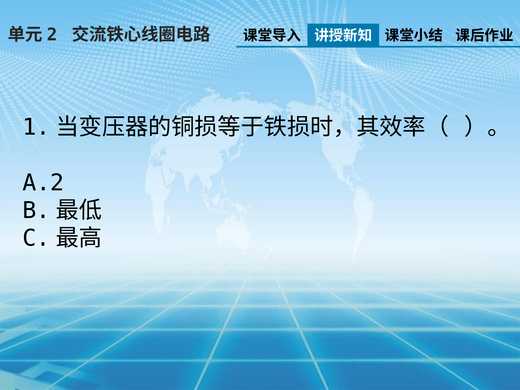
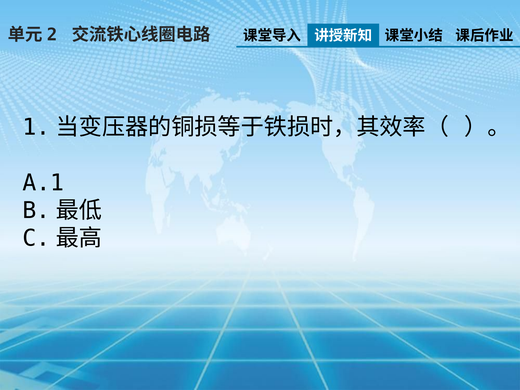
A.2: A.2 -> A.1
